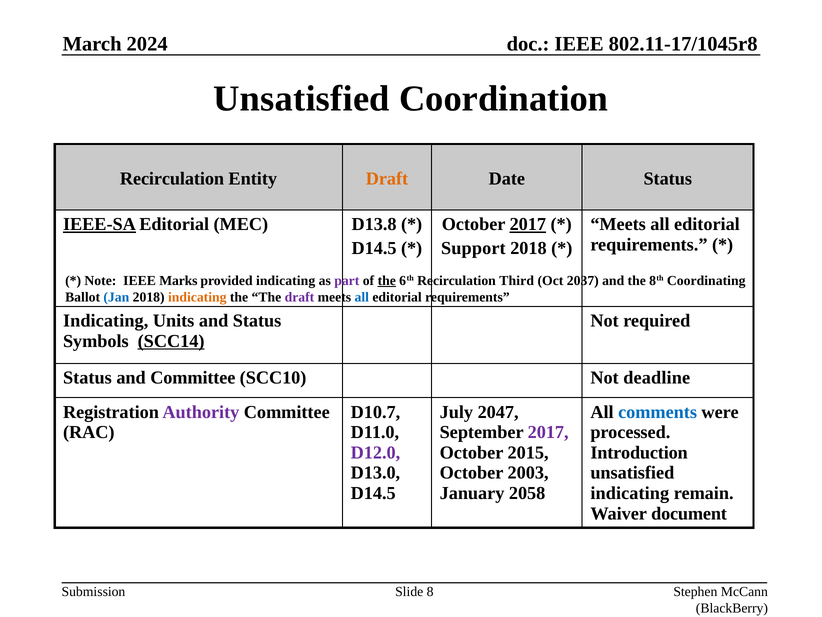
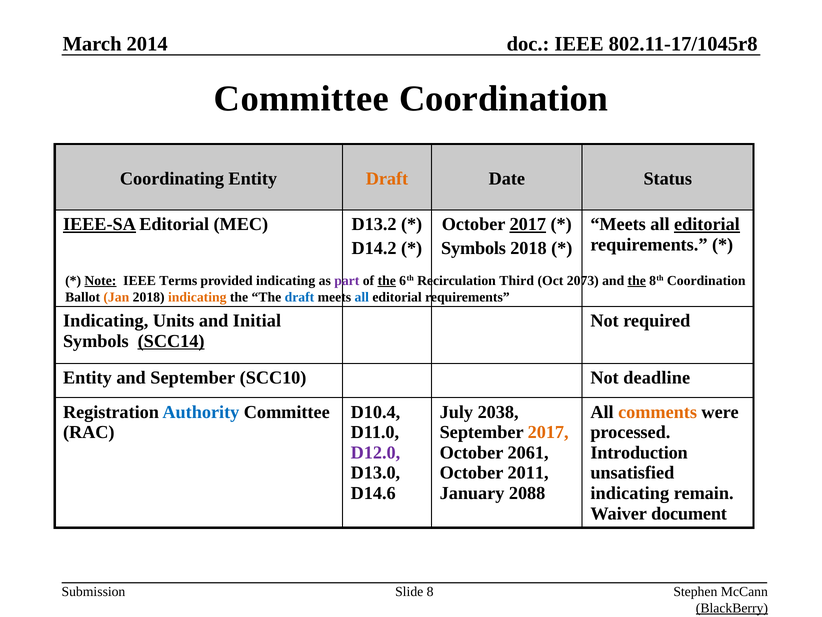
2024: 2024 -> 2014
Unsatisfied at (302, 98): Unsatisfied -> Committee
Recirculation at (172, 179): Recirculation -> Coordinating
D13.8: D13.8 -> D13.2
editorial at (707, 224) underline: none -> present
D14.5 at (374, 248): D14.5 -> D14.2
Support at (473, 248): Support -> Symbols
Note underline: none -> present
Marks: Marks -> Terms
2037: 2037 -> 2073
the at (637, 280) underline: none -> present
8th Coordinating: Coordinating -> Coordination
Jan colour: blue -> orange
draft at (299, 297) colour: purple -> blue
and Status: Status -> Initial
Status at (87, 377): Status -> Entity
and Committee: Committee -> September
Authority colour: purple -> blue
D10.7: D10.7 -> D10.4
2047: 2047 -> 2038
comments colour: blue -> orange
2017 at (548, 432) colour: purple -> orange
2015: 2015 -> 2061
2003: 2003 -> 2011
D14.5 at (373, 493): D14.5 -> D14.6
2058: 2058 -> 2088
BlackBerry underline: none -> present
